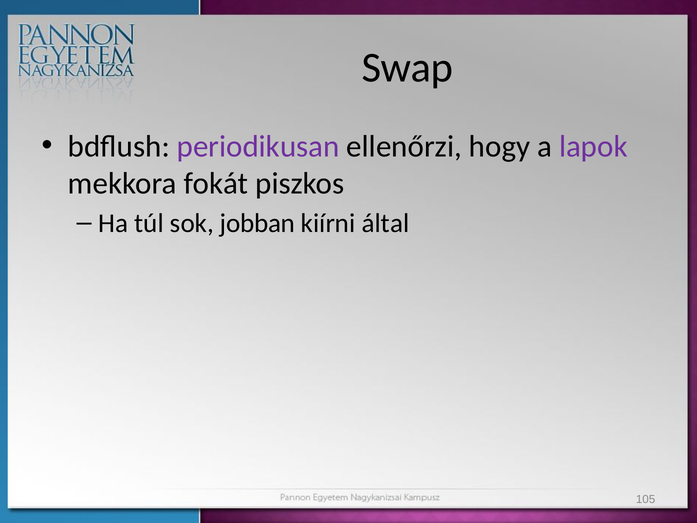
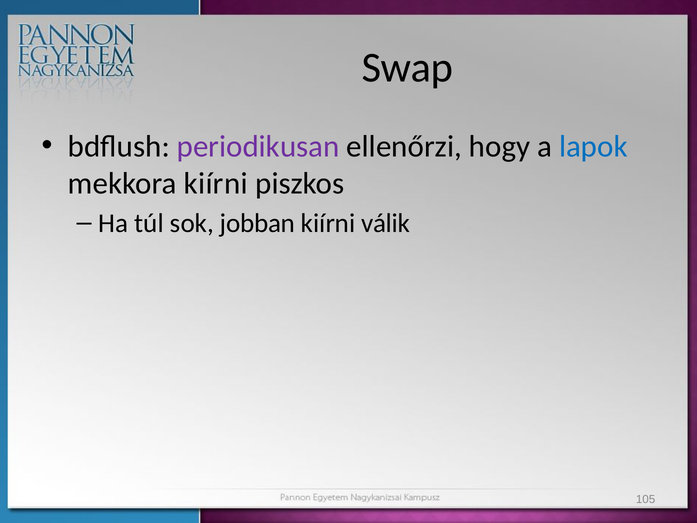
lapok colour: purple -> blue
mekkora fokát: fokát -> kiírni
által: által -> válik
